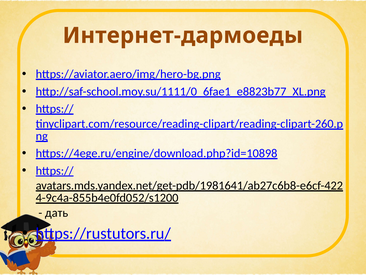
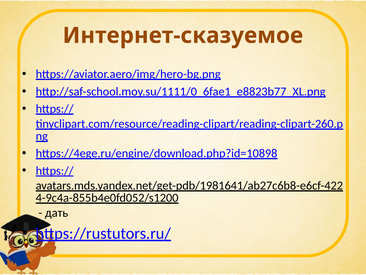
Интернет-дармоеды: Интернет-дармоеды -> Интернет-сказуемое
